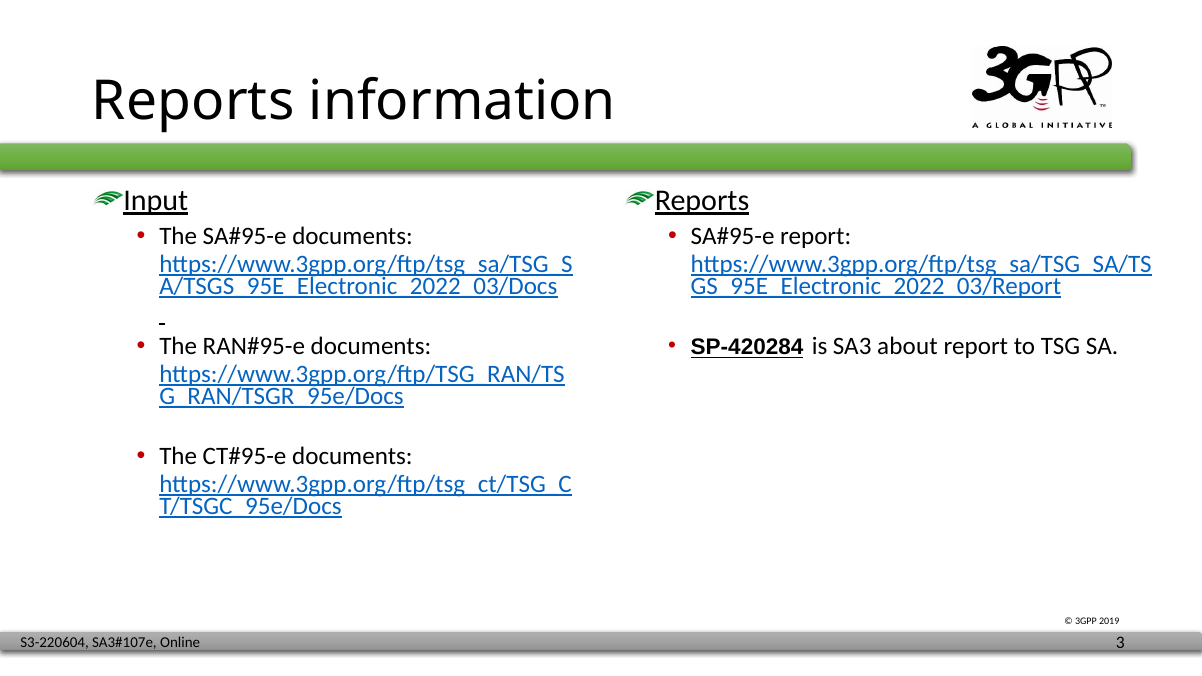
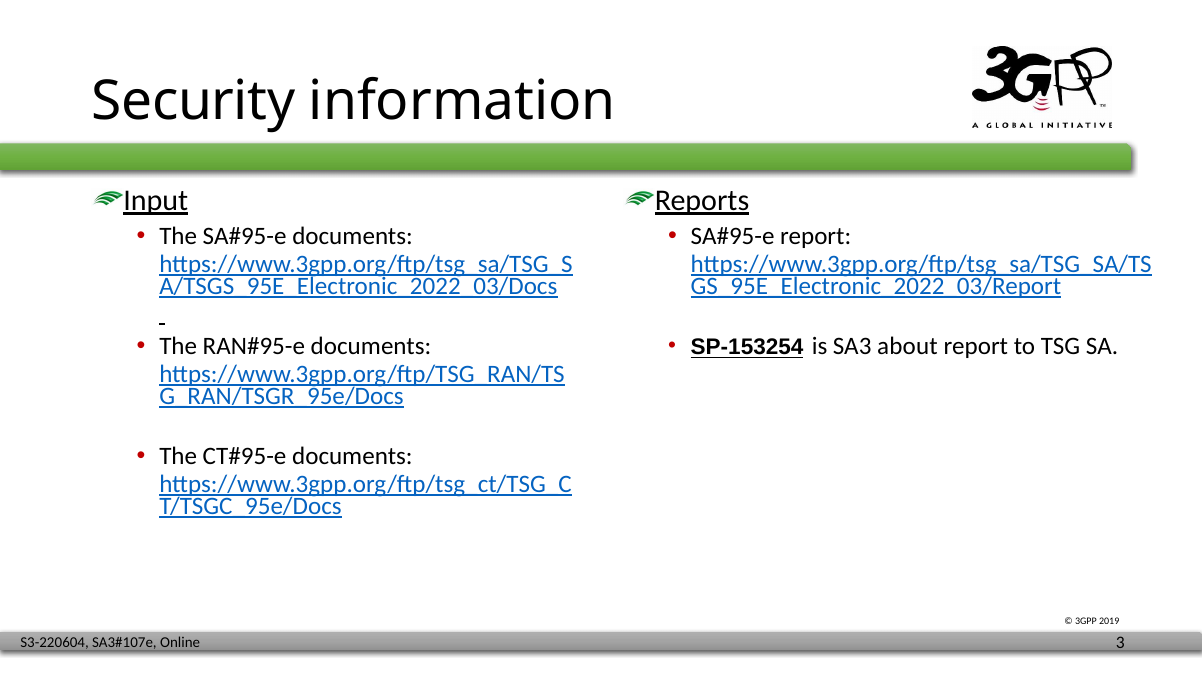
Reports at (193, 101): Reports -> Security
SP-420284: SP-420284 -> SP-153254
